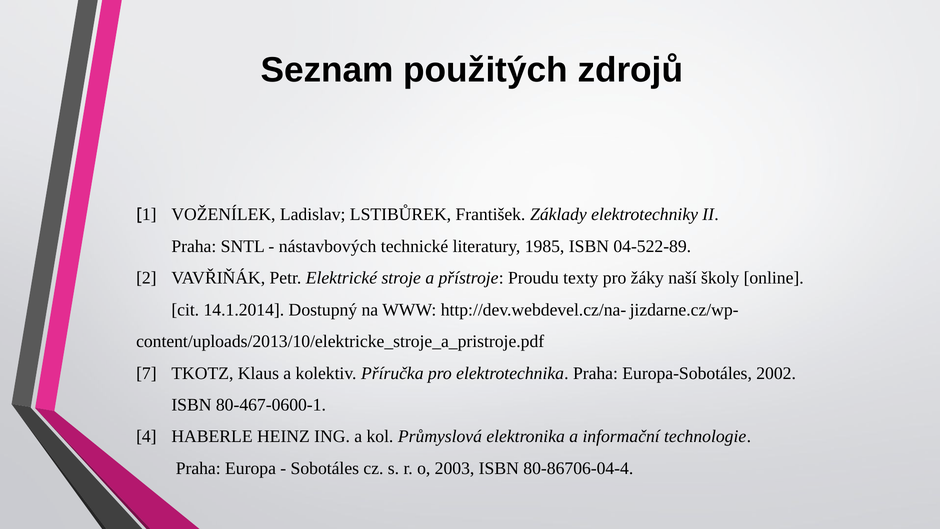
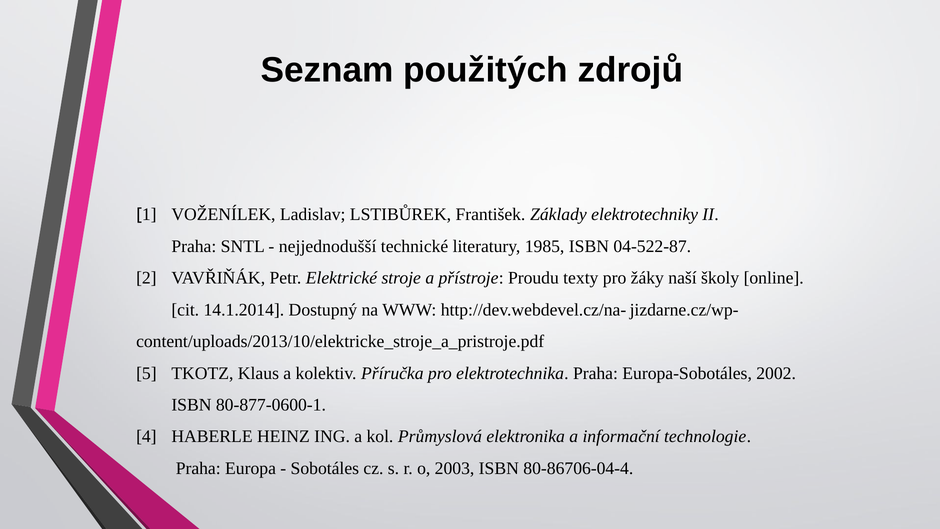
nástavbových: nástavbových -> nejjednodušší
04-522-89: 04-522-89 -> 04-522-87
7: 7 -> 5
80-467-0600-1: 80-467-0600-1 -> 80-877-0600-1
